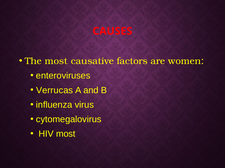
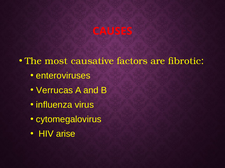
women: women -> fibrotic
HIV most: most -> arise
